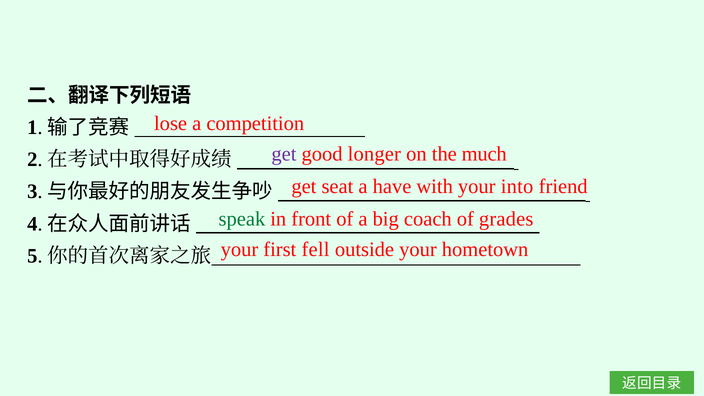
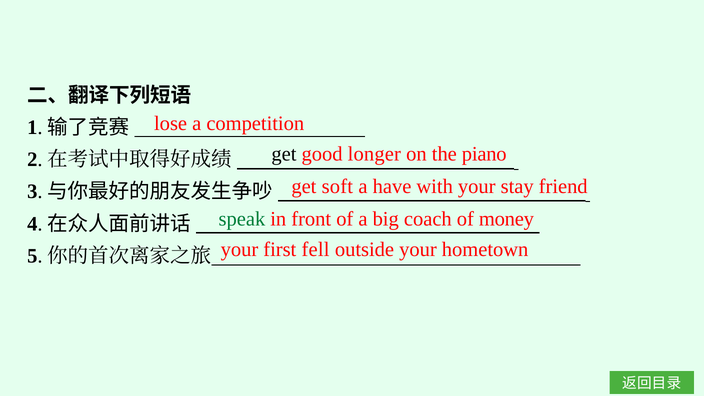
get at (284, 154) colour: purple -> black
much: much -> piano
seat: seat -> soft
into: into -> stay
grades: grades -> money
